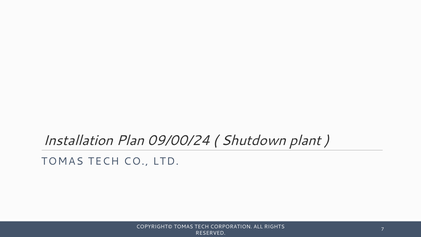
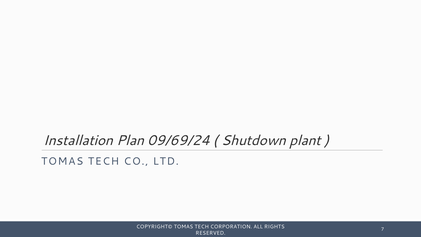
09/00/24: 09/00/24 -> 09/69/24
